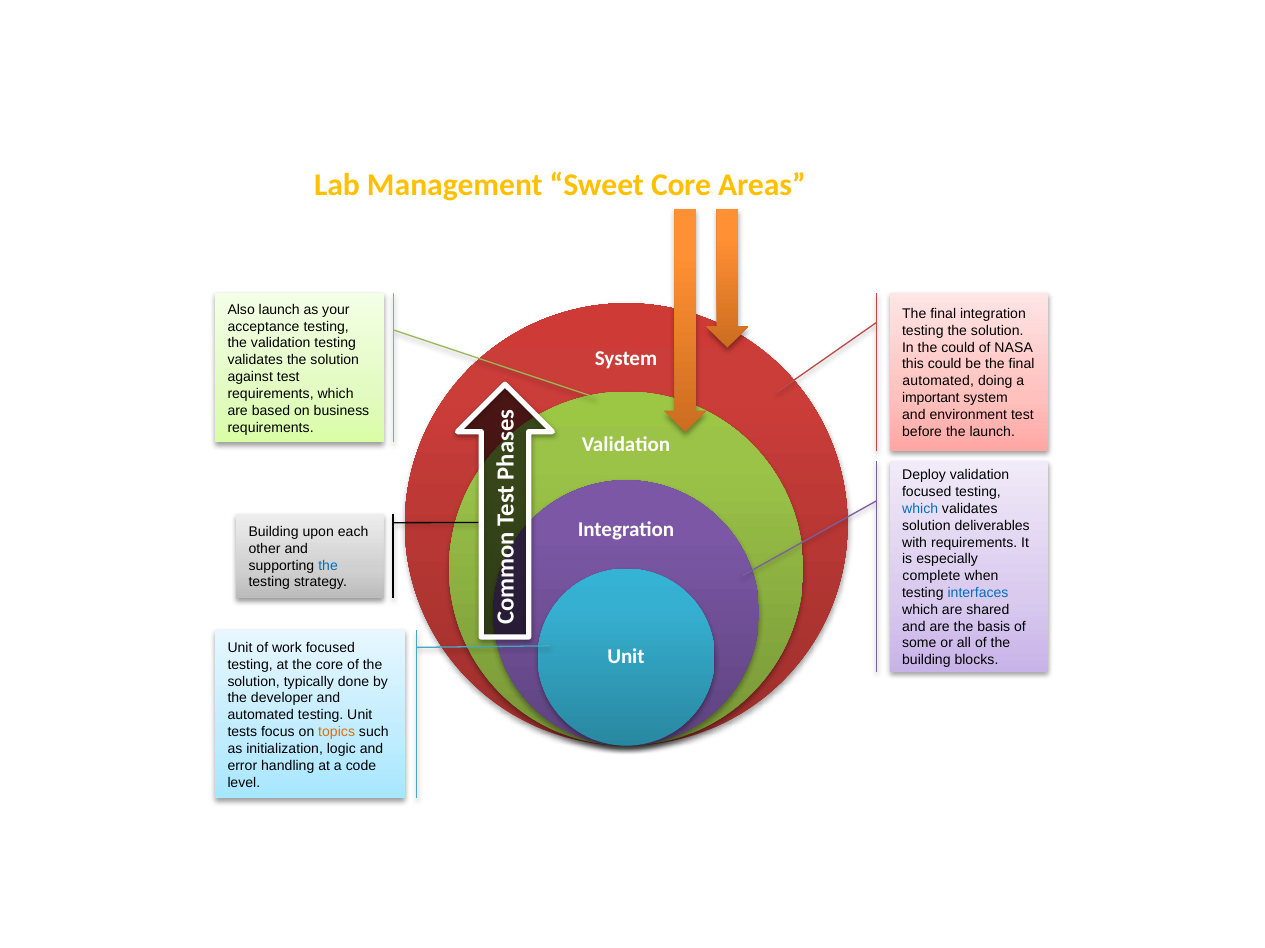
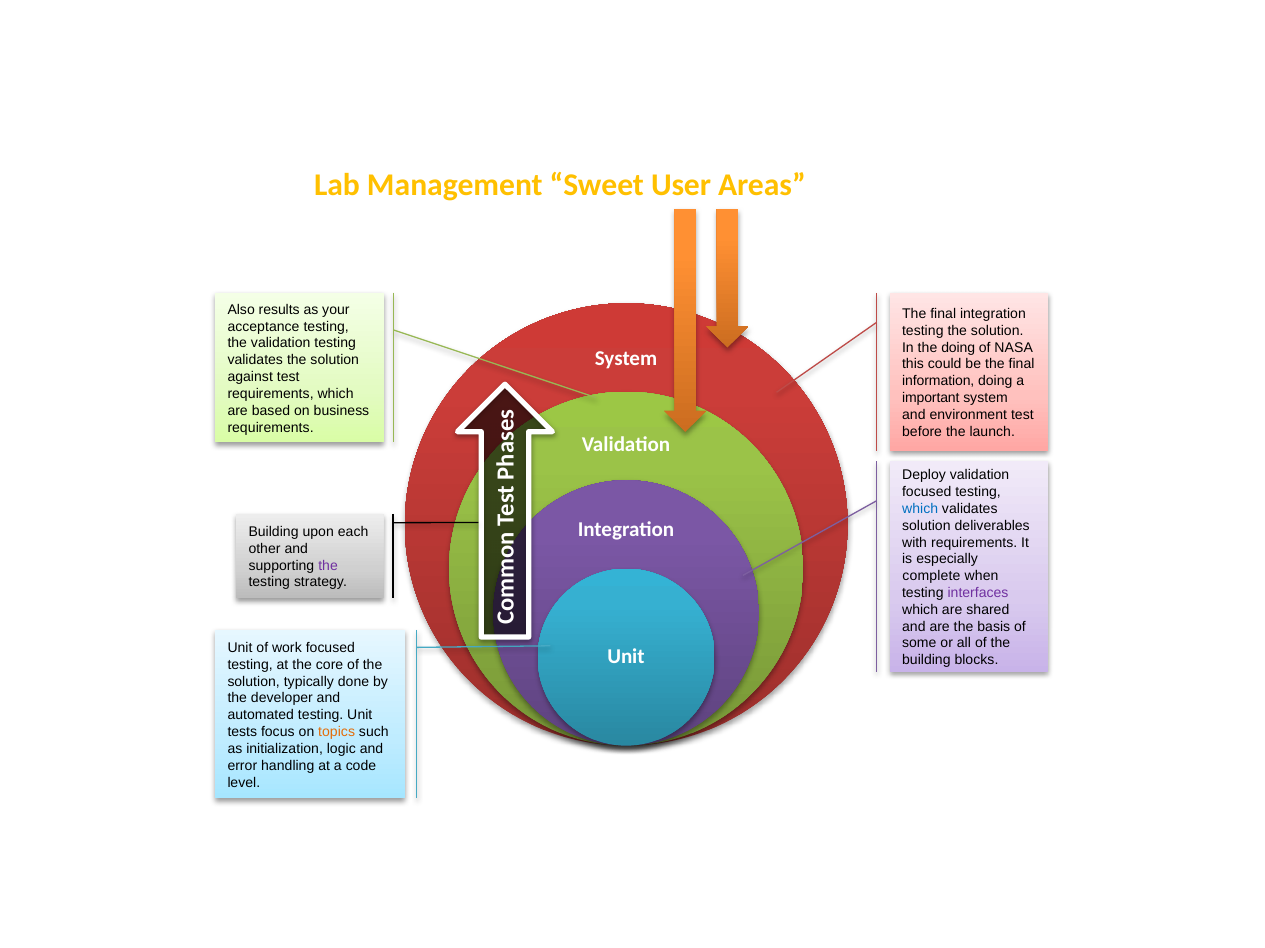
Sweet Core: Core -> User
Also launch: launch -> results
the could: could -> doing
automated at (938, 381): automated -> information
the at (328, 566) colour: blue -> purple
interfaces colour: blue -> purple
